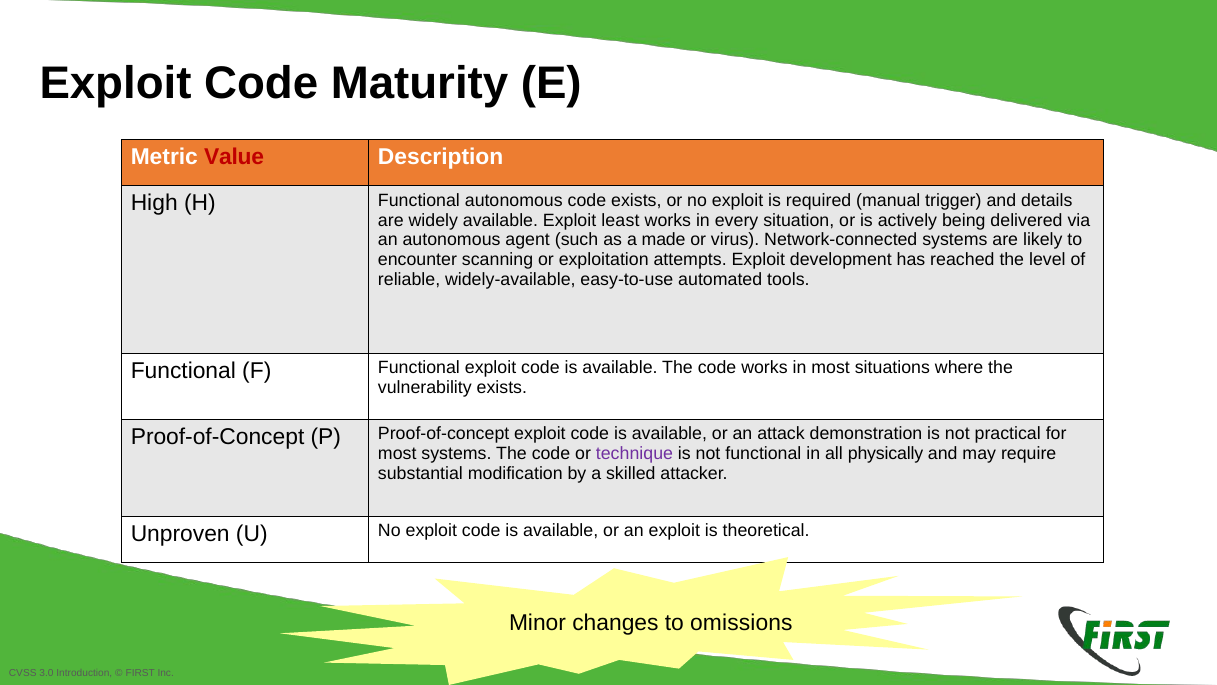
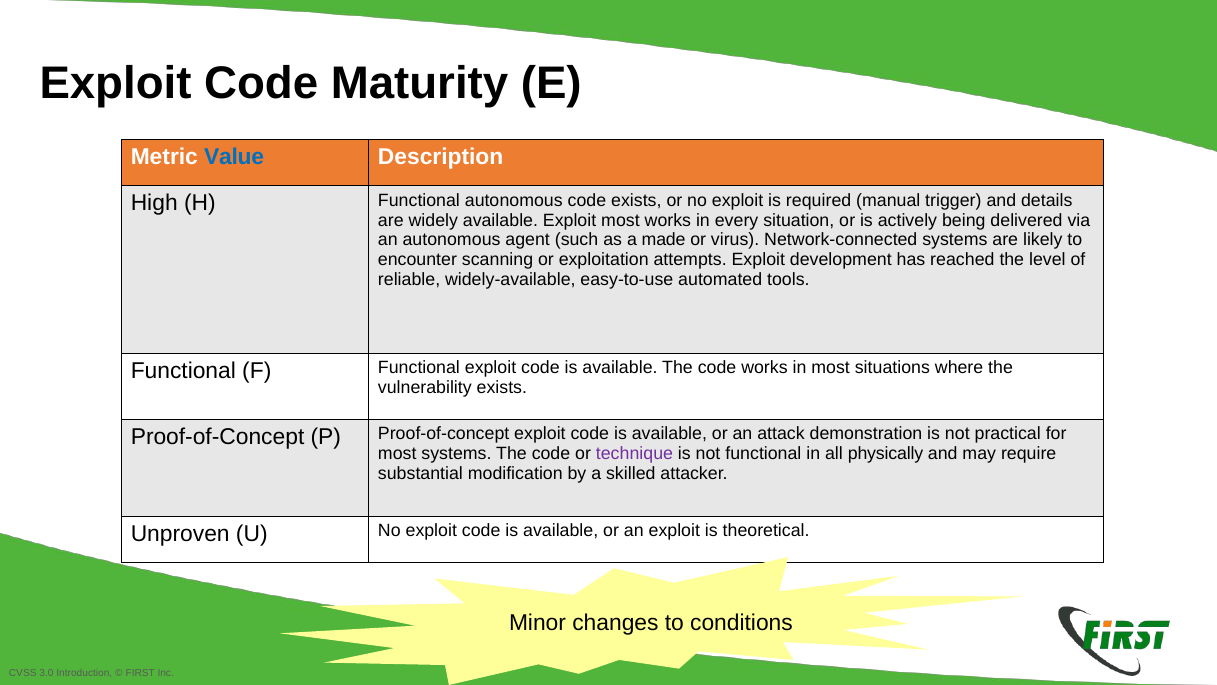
Value colour: red -> blue
Exploit least: least -> most
omissions: omissions -> conditions
